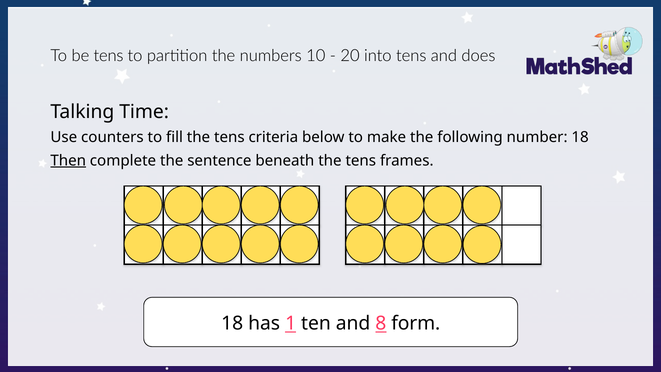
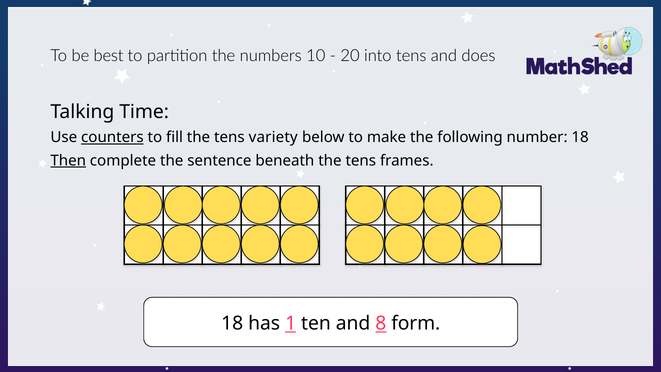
be tens: tens -> best
counters underline: none -> present
criteria: criteria -> variety
